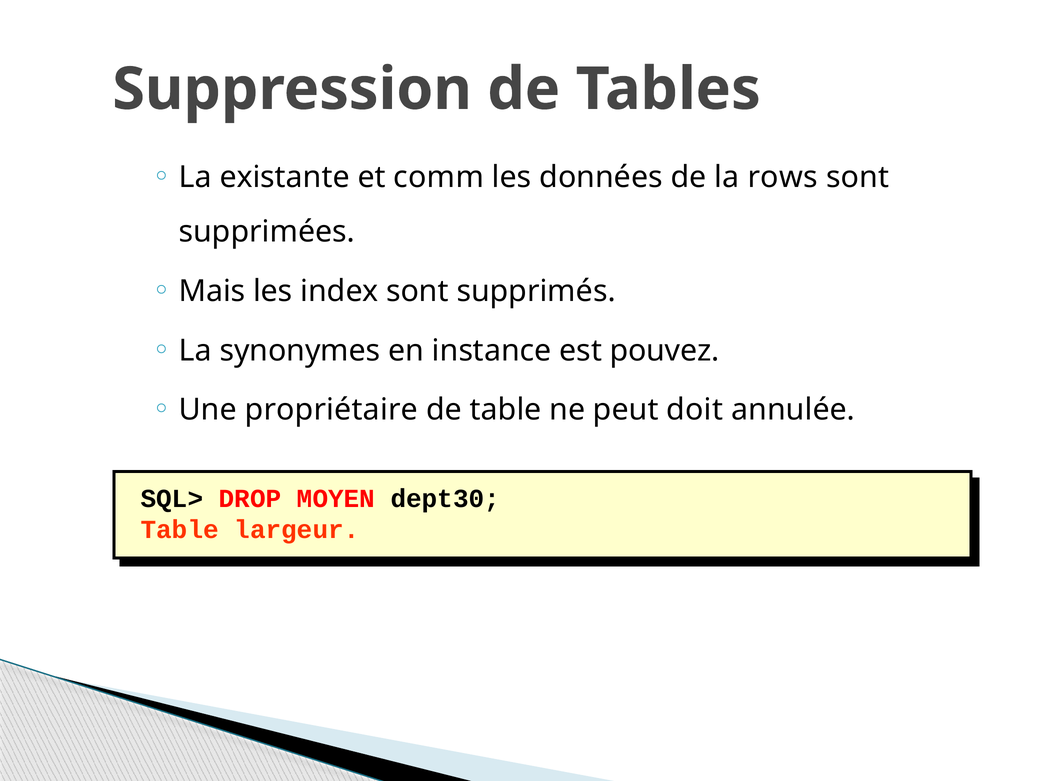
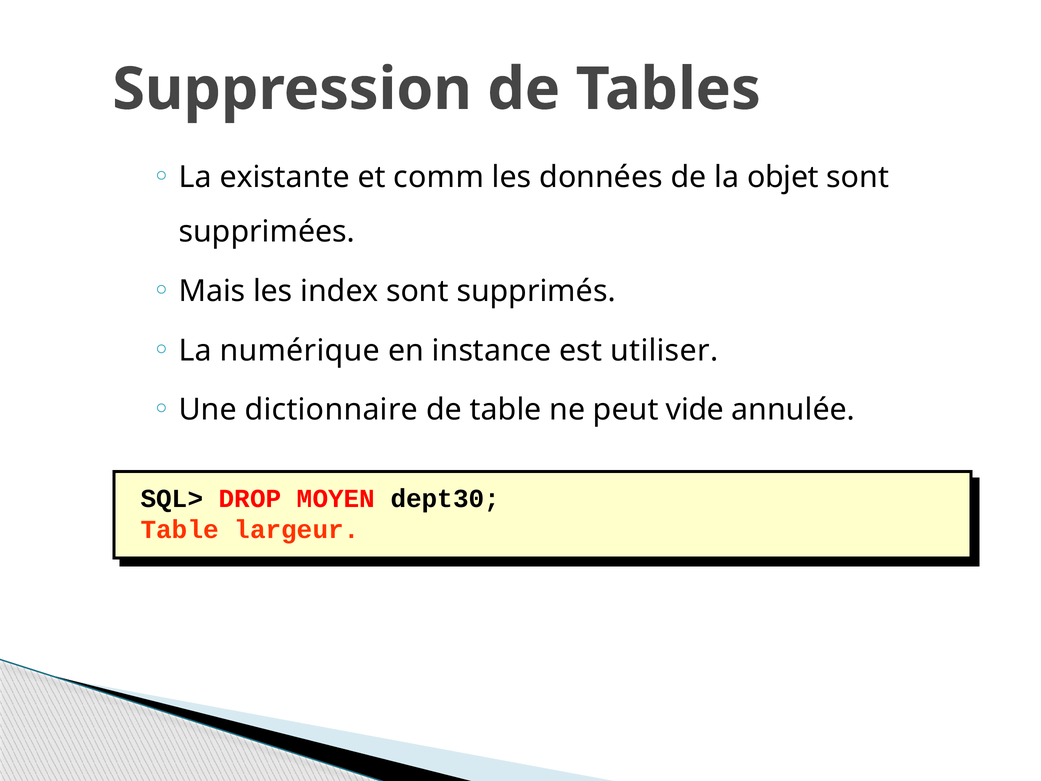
rows: rows -> objet
synonymes: synonymes -> numérique
pouvez: pouvez -> utiliser
propriétaire: propriétaire -> dictionnaire
doit: doit -> vide
